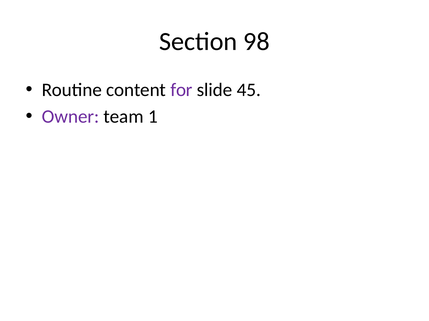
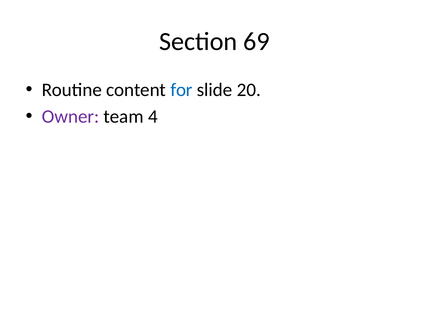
98: 98 -> 69
for colour: purple -> blue
45: 45 -> 20
1: 1 -> 4
